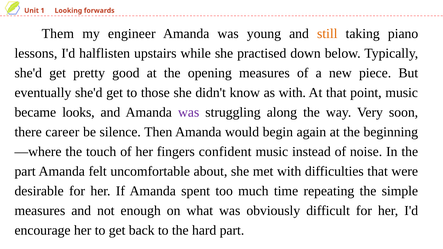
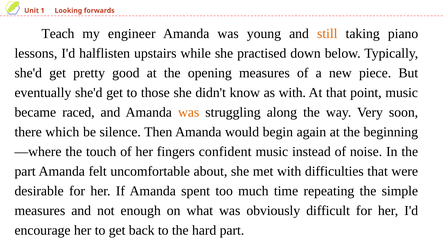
Them: Them -> Teach
looks: looks -> raced
was at (189, 112) colour: purple -> orange
career: career -> which
